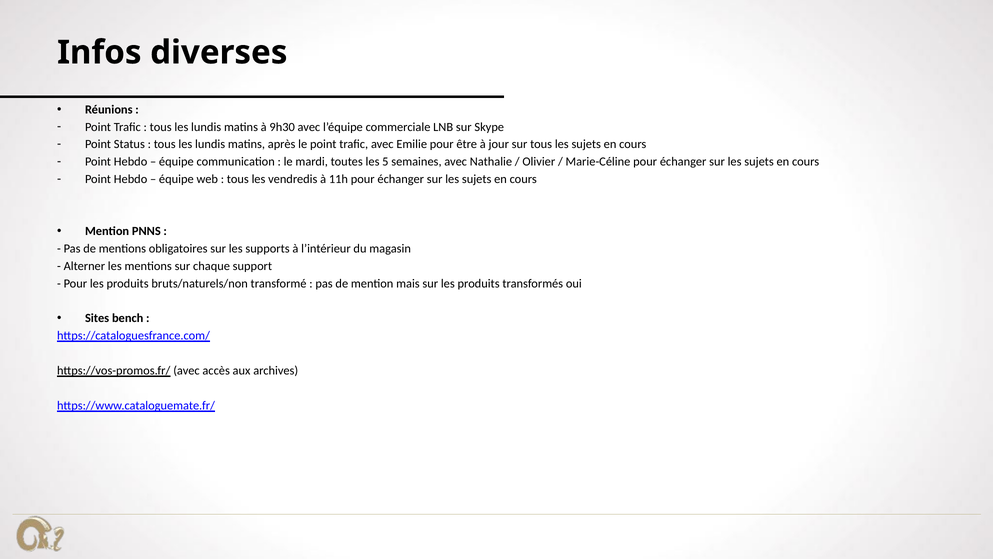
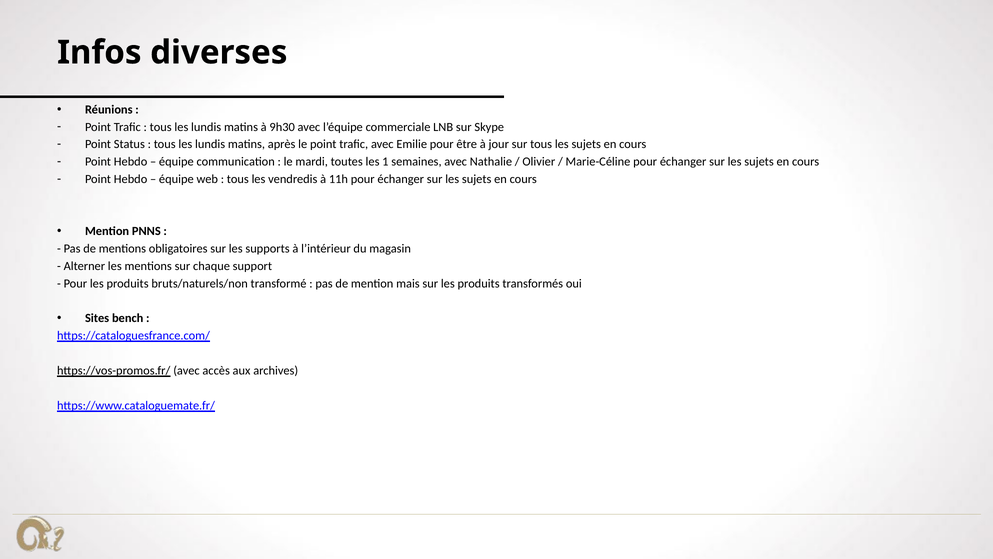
5: 5 -> 1
